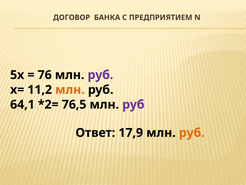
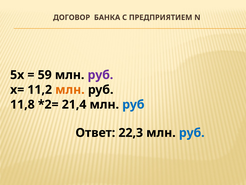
76: 76 -> 59
64,1: 64,1 -> 11,8
76,5: 76,5 -> 21,4
руб at (133, 104) colour: purple -> blue
17,9: 17,9 -> 22,3
руб at (192, 132) colour: orange -> blue
